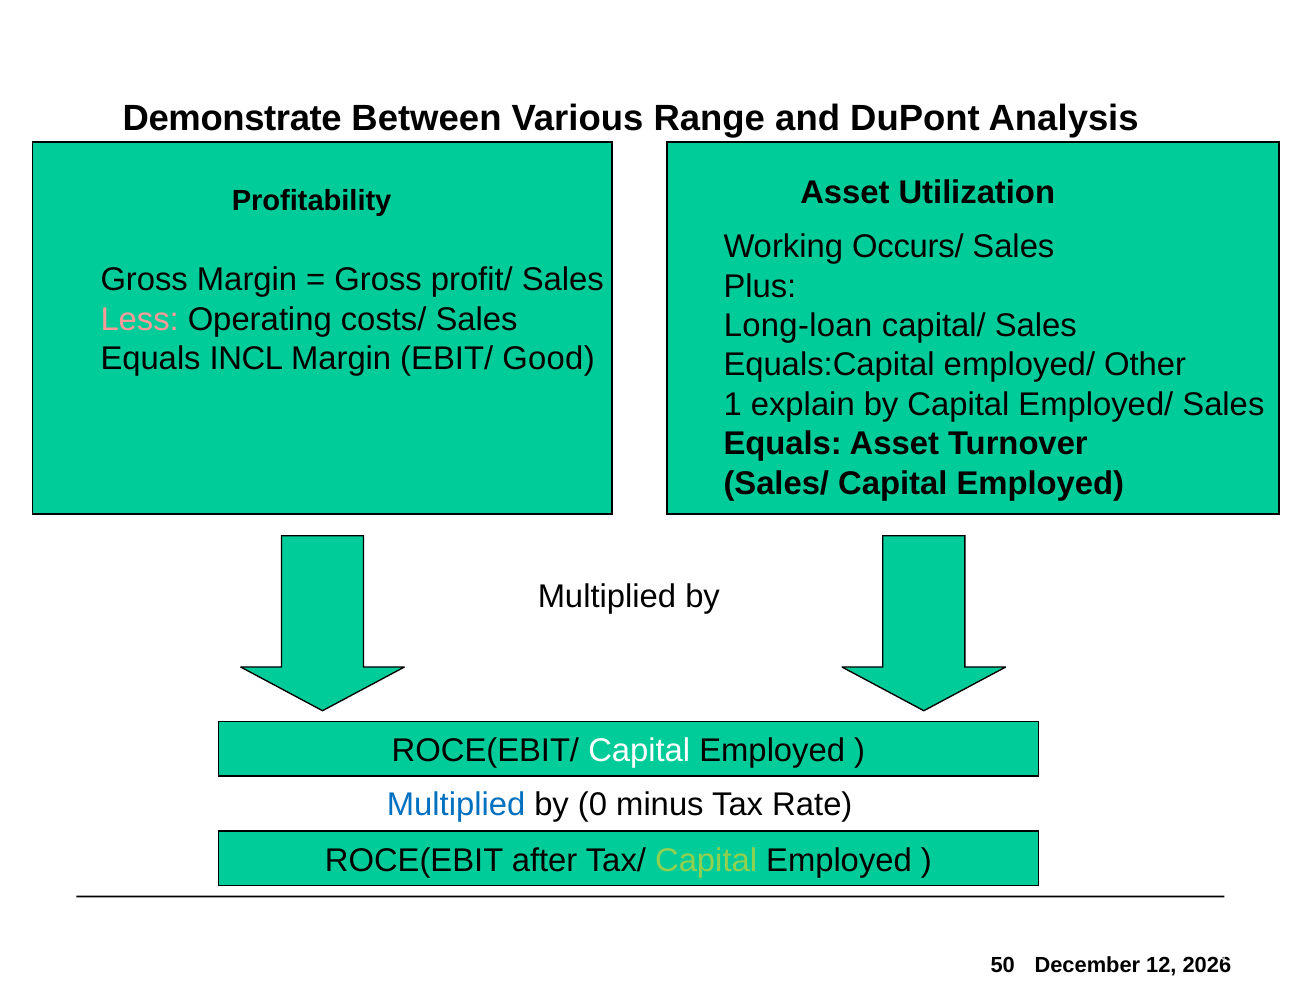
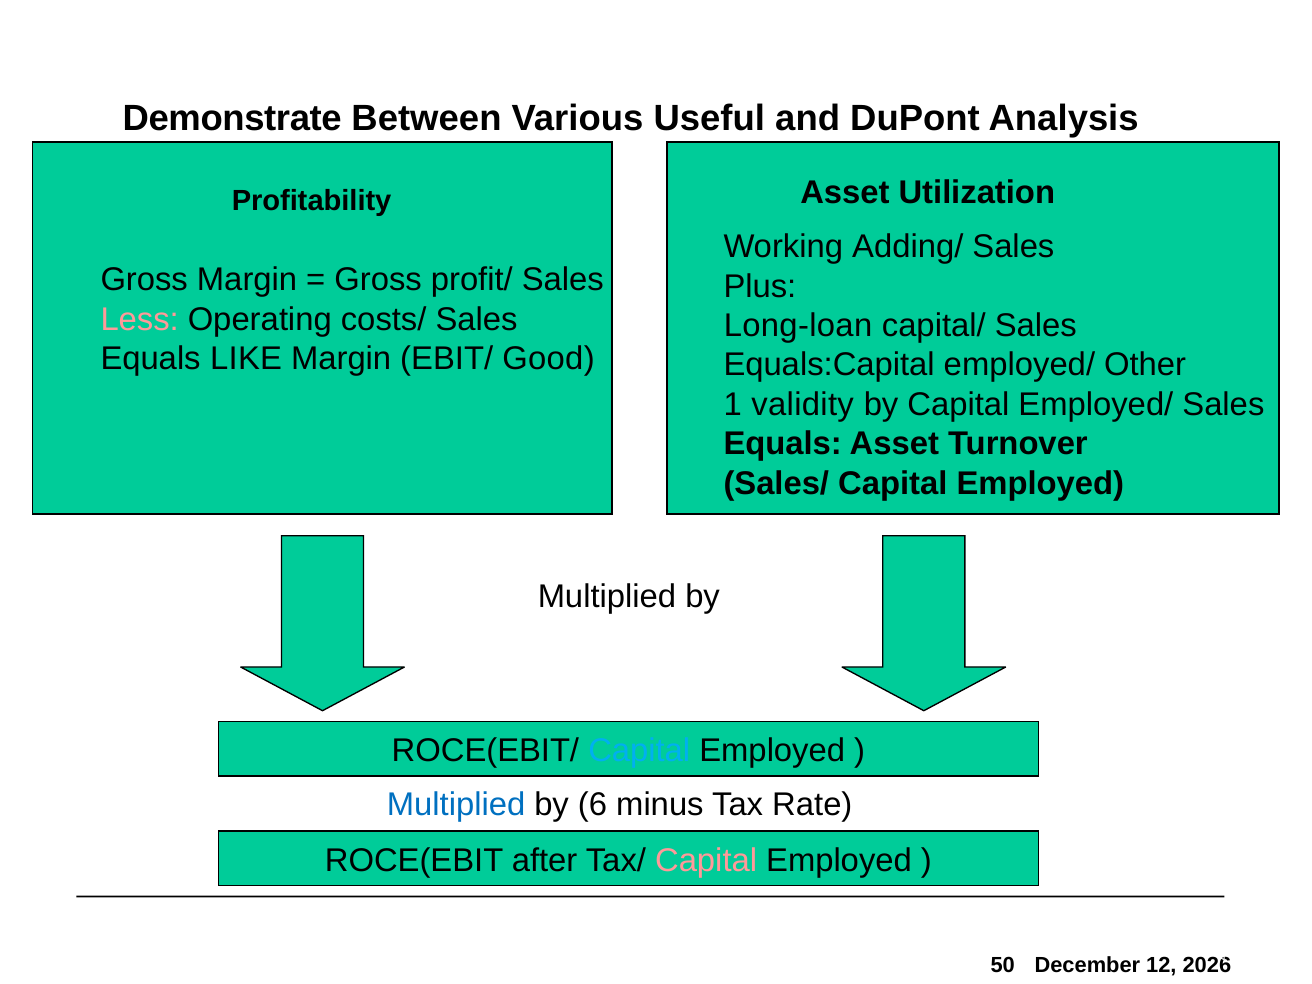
Range: Range -> Useful
Occurs/: Occurs/ -> Adding/
INCL: INCL -> LIKE
explain: explain -> validity
Capital at (639, 751) colour: white -> light blue
0: 0 -> 6
Capital at (706, 861) colour: light green -> pink
